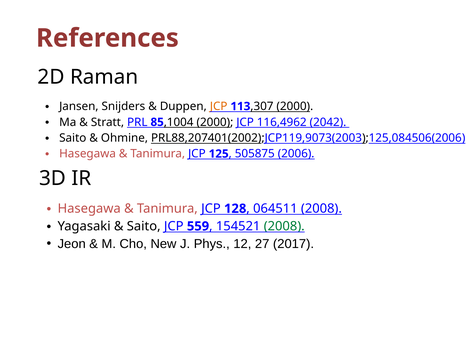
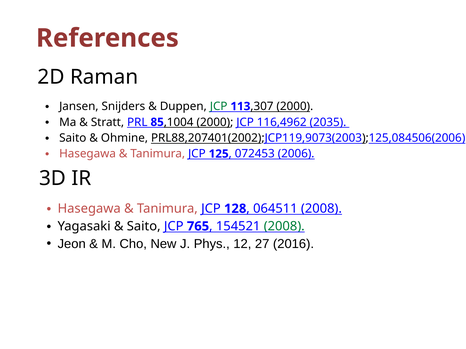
JCP at (219, 106) colour: orange -> green
2042: 2042 -> 2035
505875: 505875 -> 072453
559: 559 -> 765
2017: 2017 -> 2016
